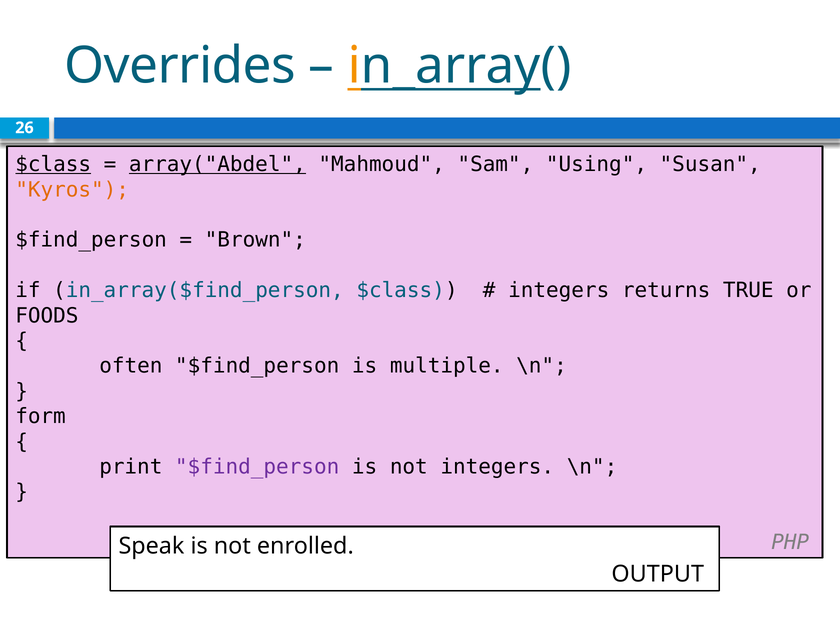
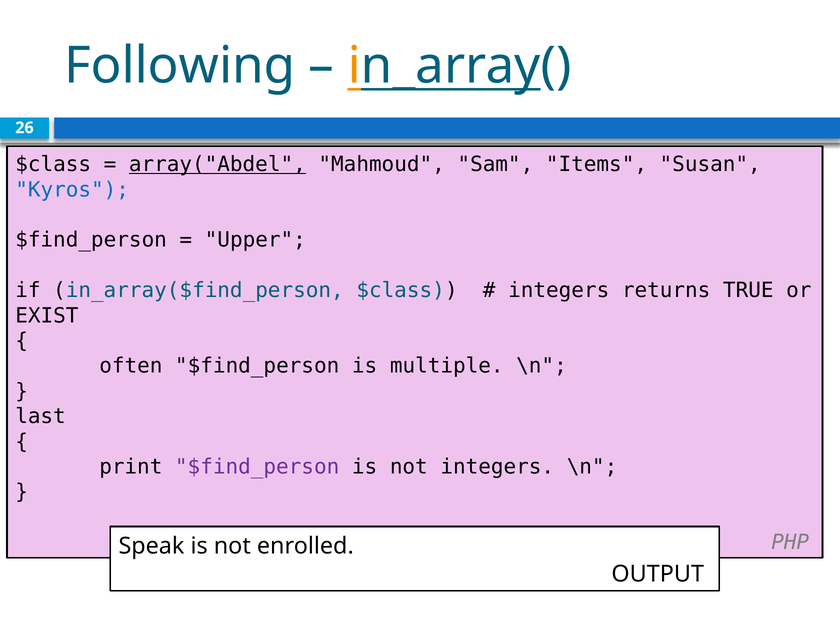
Overrides: Overrides -> Following
$class at (53, 164) underline: present -> none
Using: Using -> Items
Kyros colour: orange -> blue
Brown: Brown -> Upper
FOODS: FOODS -> EXIST
form: form -> last
